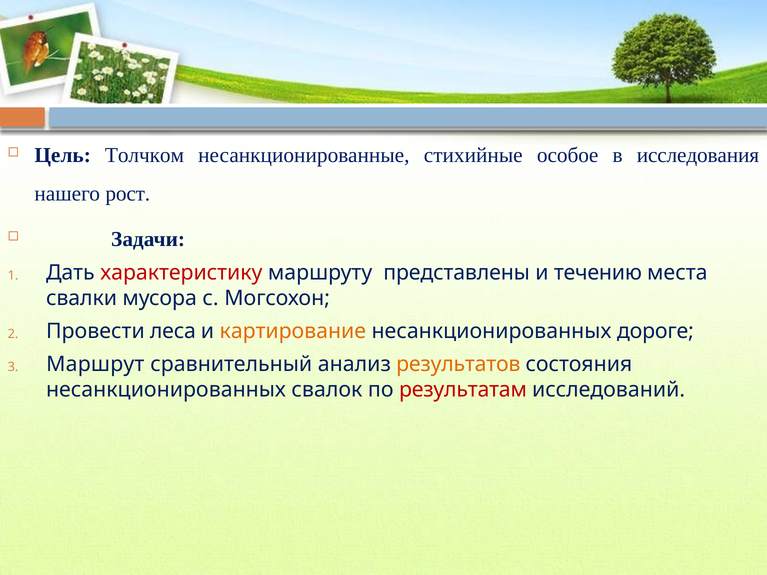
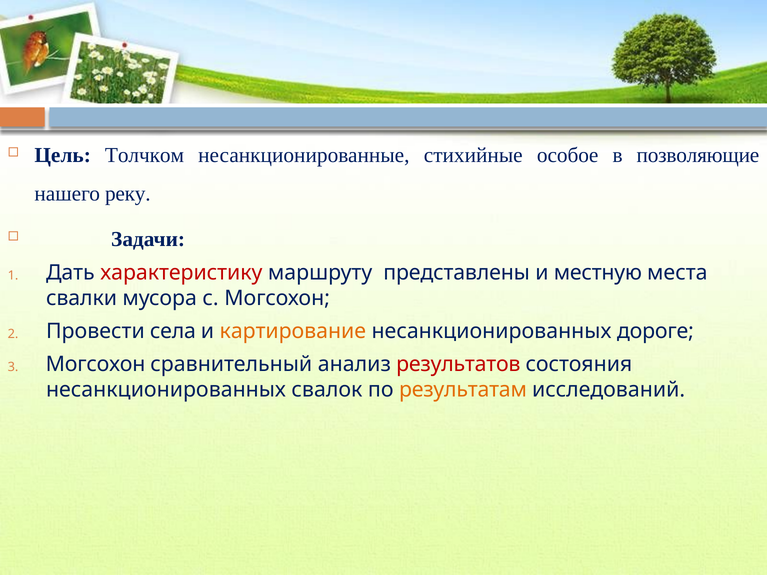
исследования: исследования -> позволяющие
рост: рост -> реку
течению: течению -> местную
леса: леса -> села
Маршрут at (95, 364): Маршрут -> Могсохон
результатов colour: orange -> red
результатам colour: red -> orange
